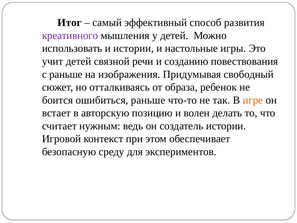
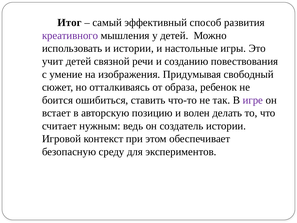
с раньше: раньше -> умение
ошибиться раньше: раньше -> ставить
игре colour: orange -> purple
